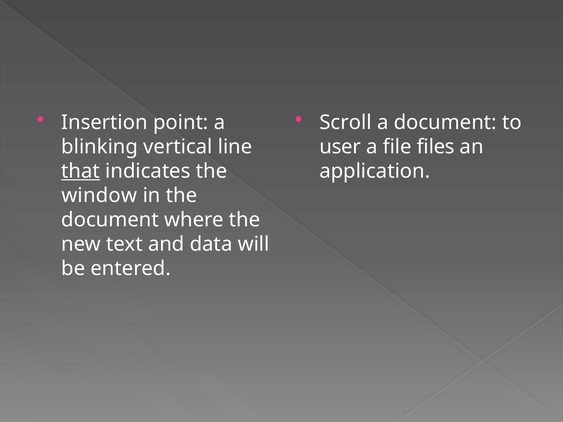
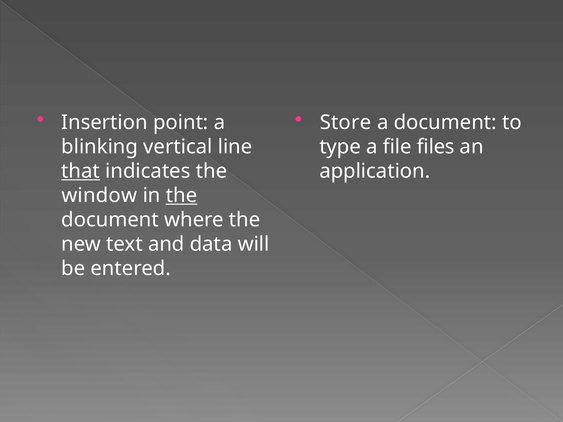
Scroll: Scroll -> Store
user: user -> type
the at (182, 196) underline: none -> present
